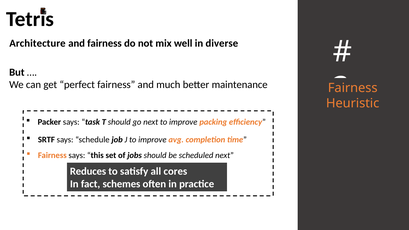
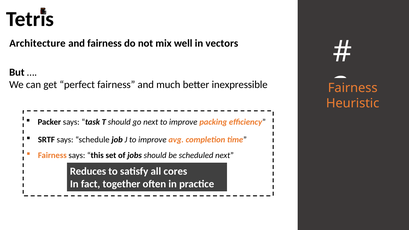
diverse: diverse -> vectors
maintenance: maintenance -> inexpressible
schemes: schemes -> together
